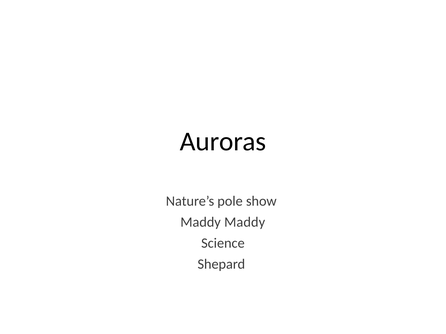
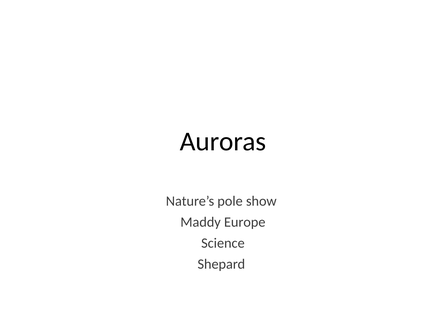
Maddy Maddy: Maddy -> Europe
